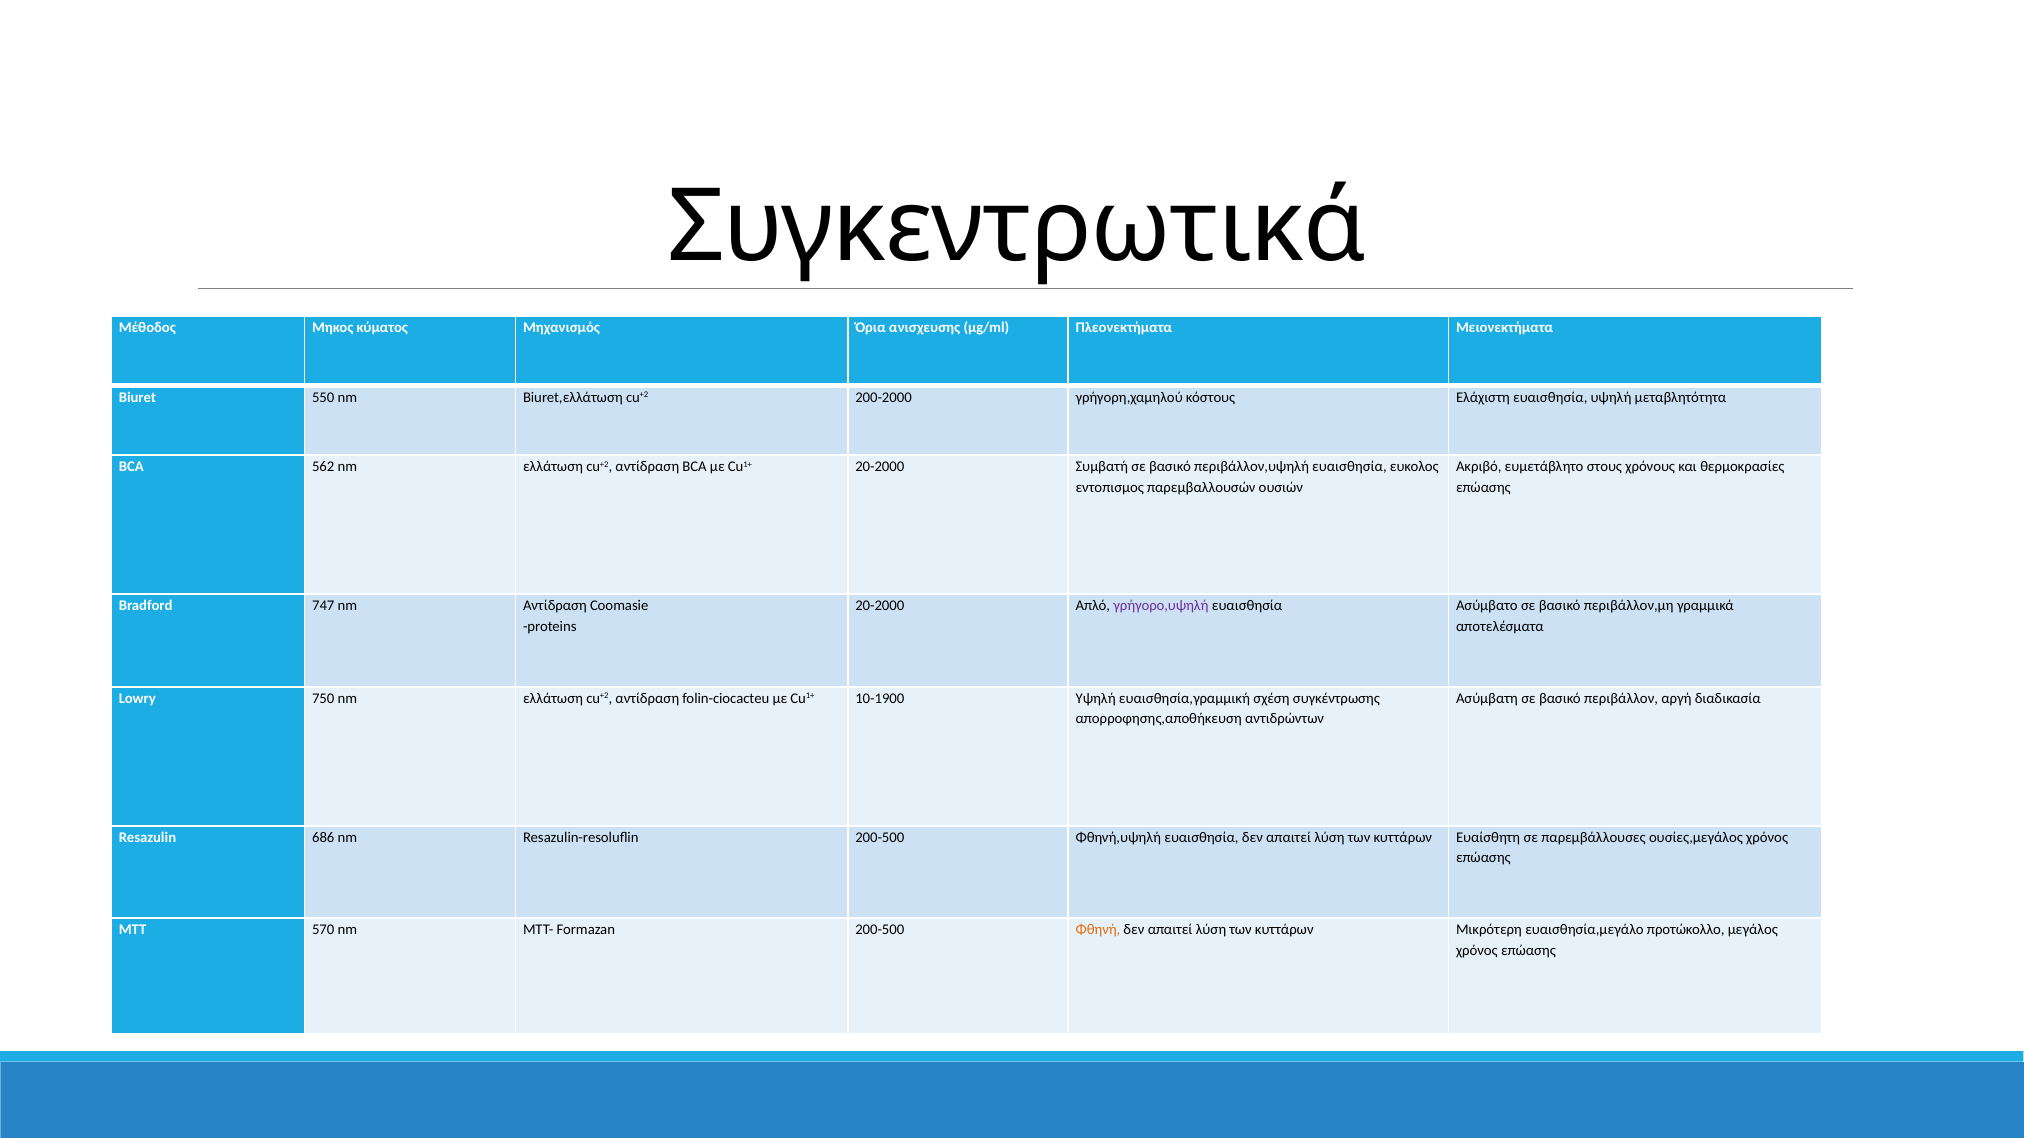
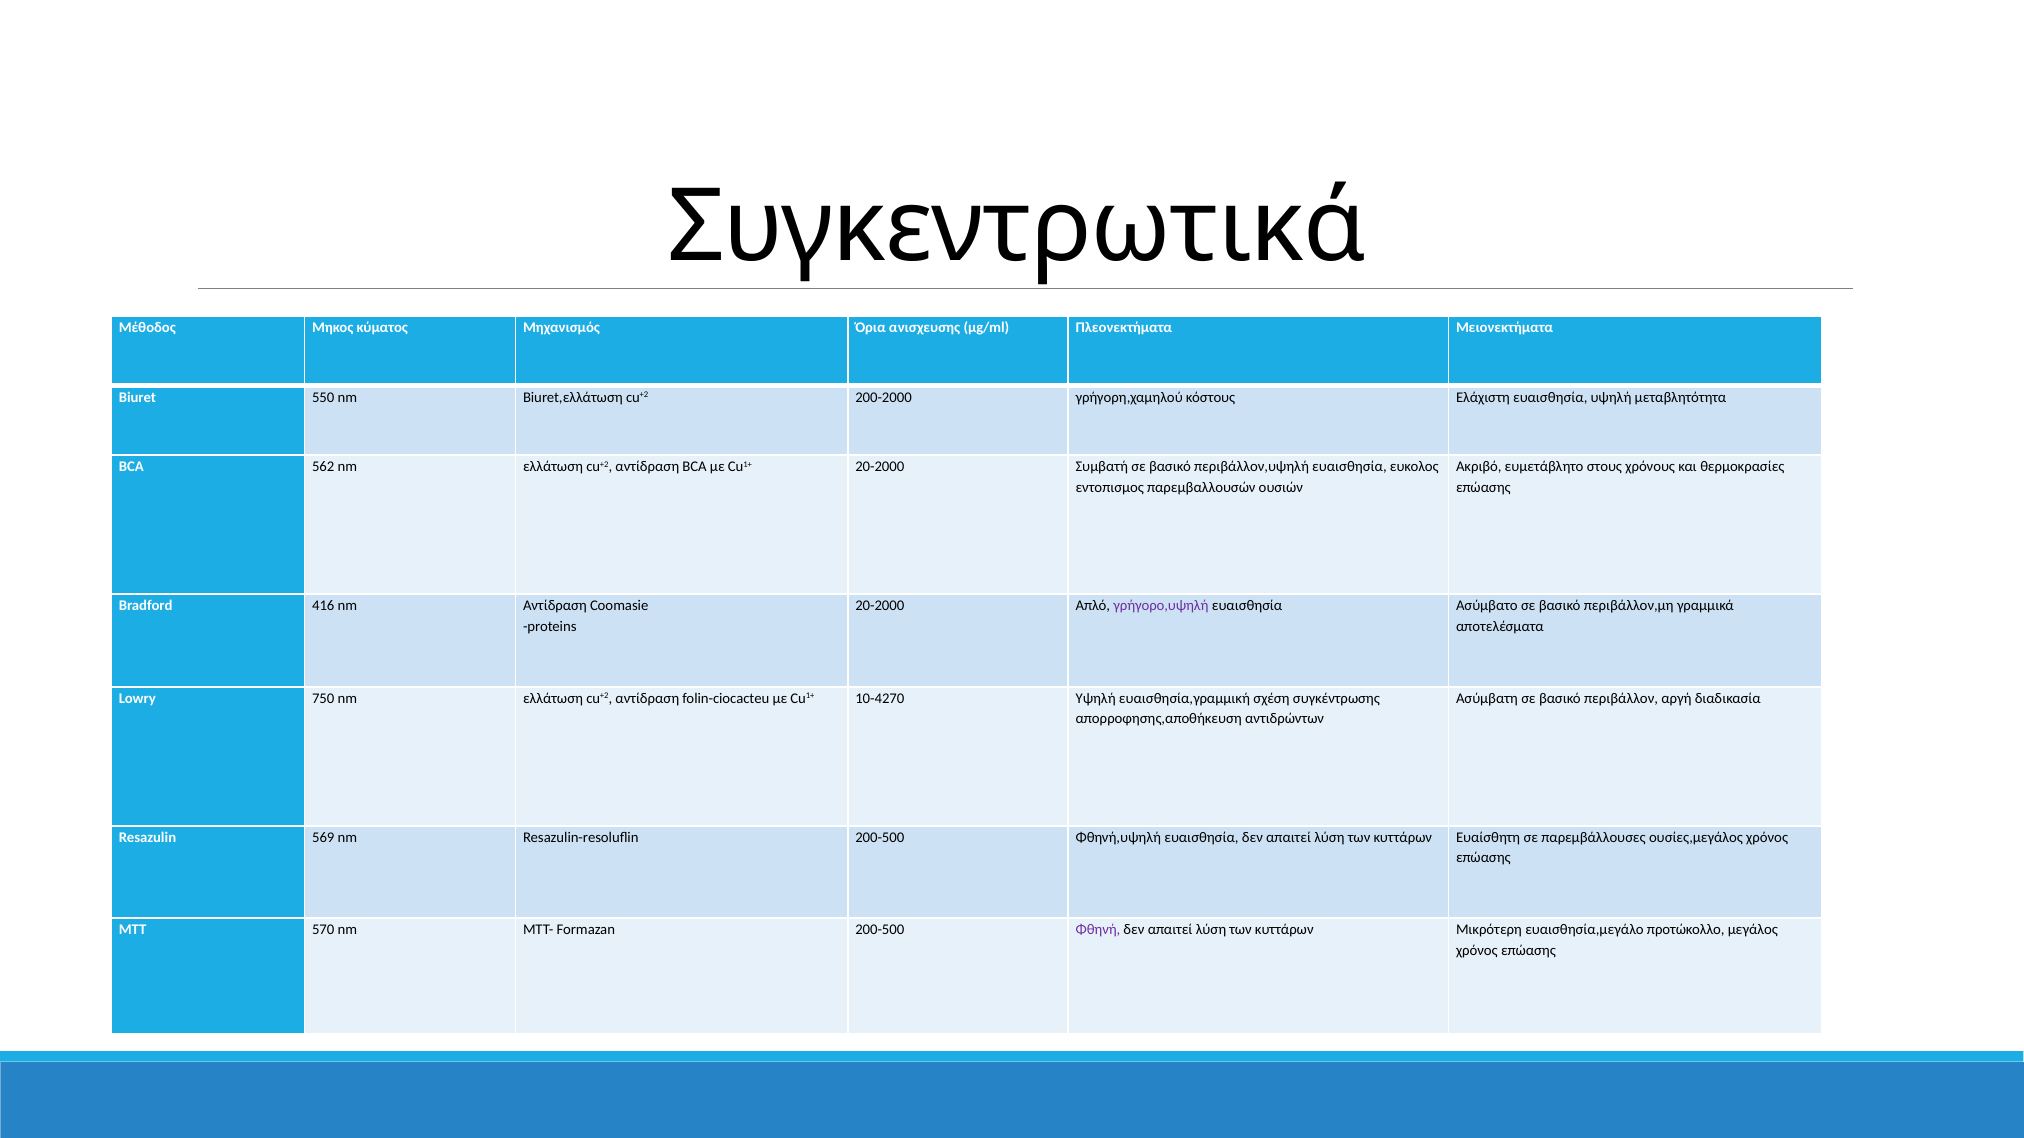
747: 747 -> 416
10-1900: 10-1900 -> 10-4270
686: 686 -> 569
Φθηνή colour: orange -> purple
